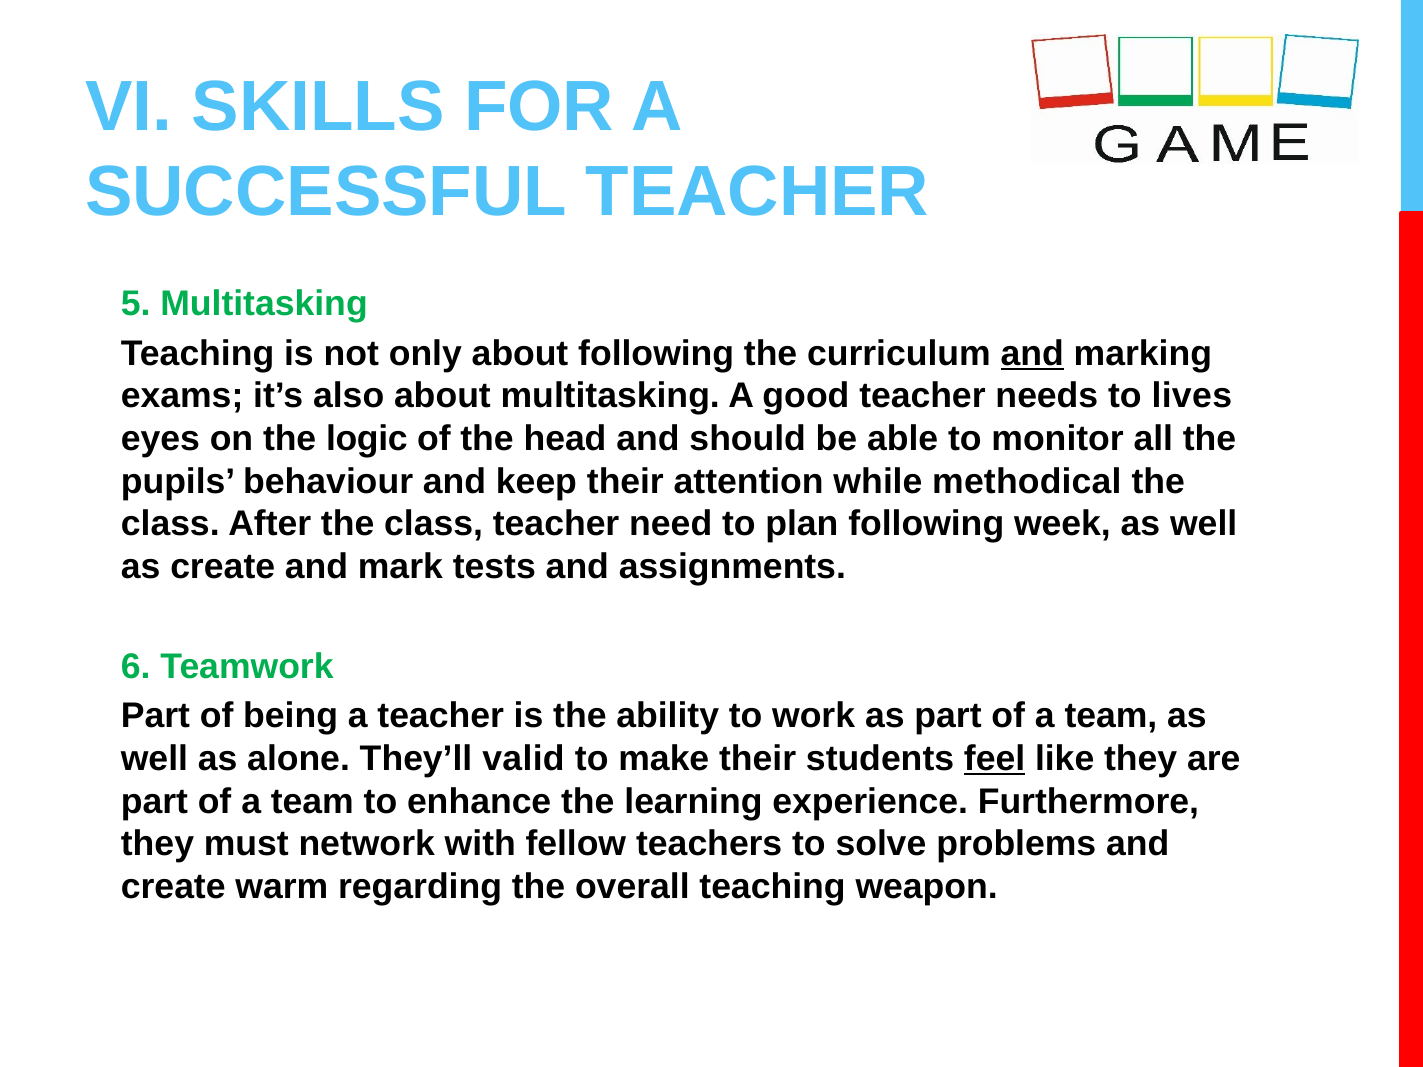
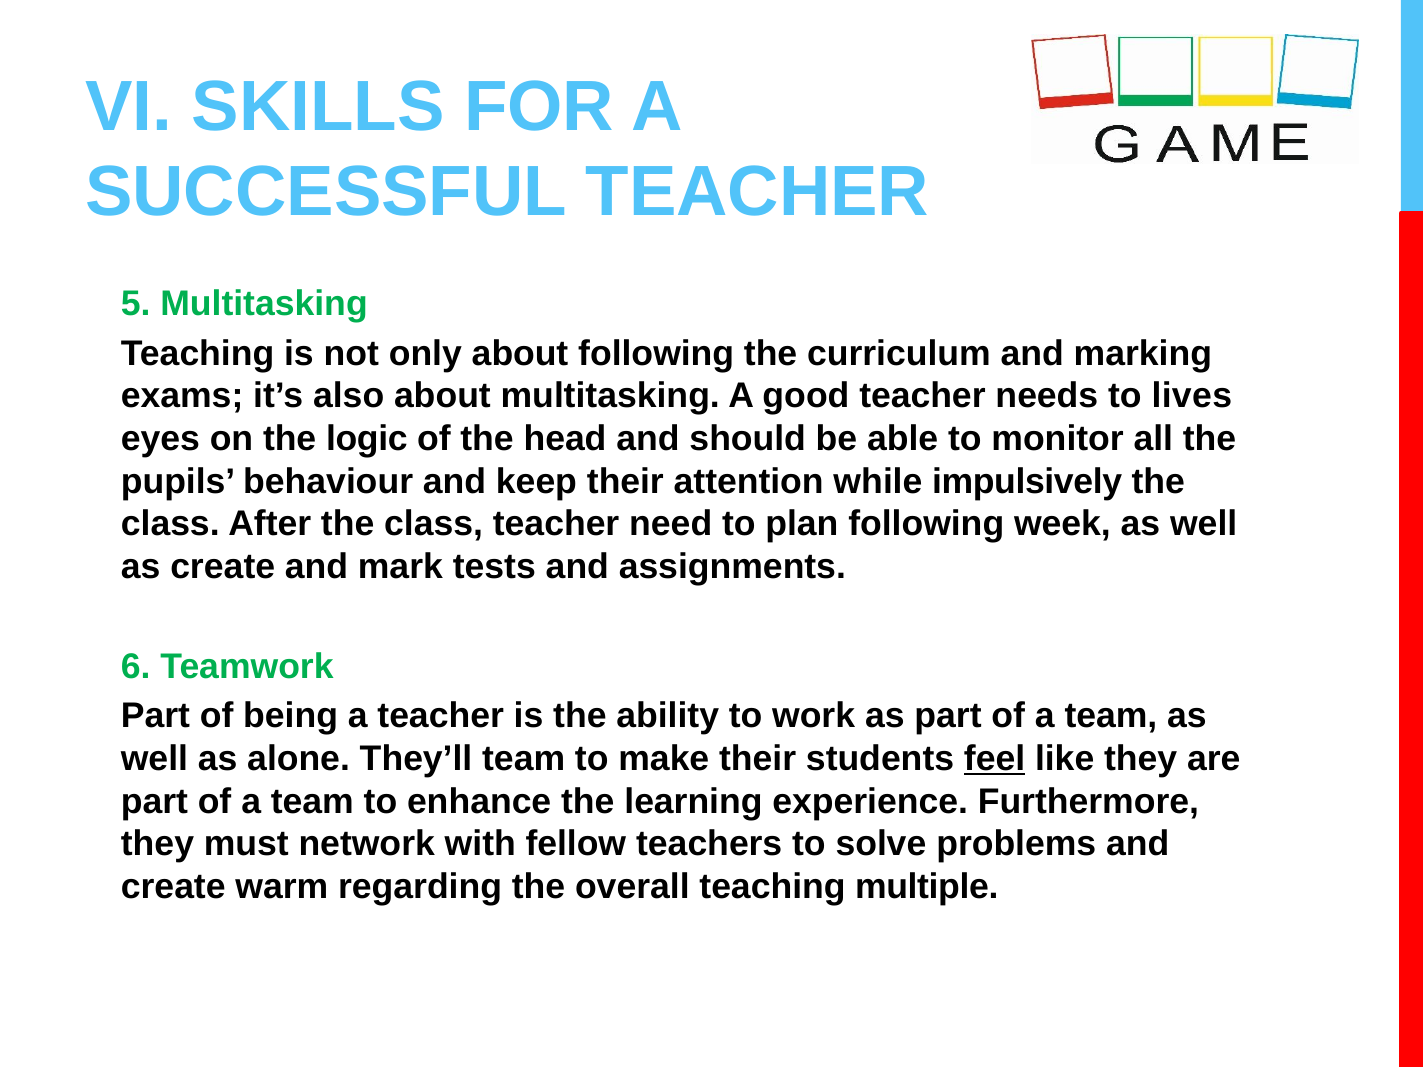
and at (1032, 353) underline: present -> none
methodical: methodical -> impulsively
They’ll valid: valid -> team
weapon: weapon -> multiple
